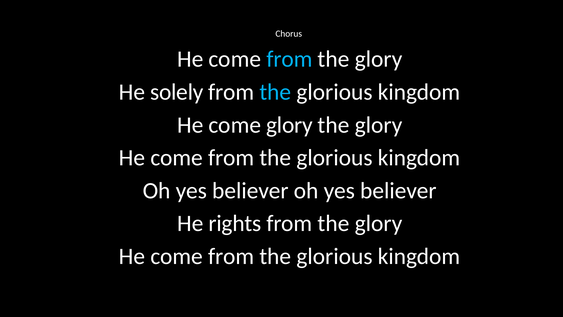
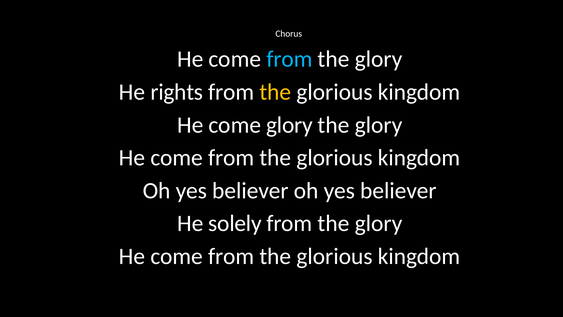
solely: solely -> rights
the at (275, 92) colour: light blue -> yellow
rights: rights -> solely
